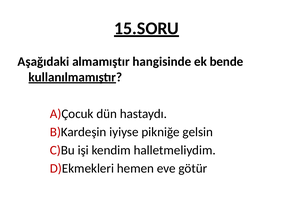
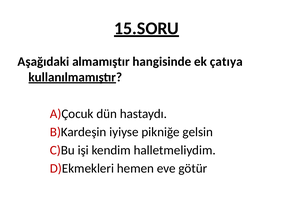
bende: bende -> çatıya
